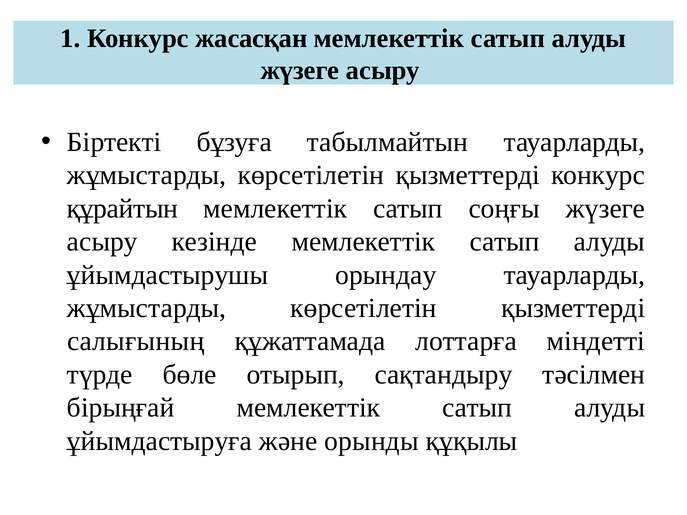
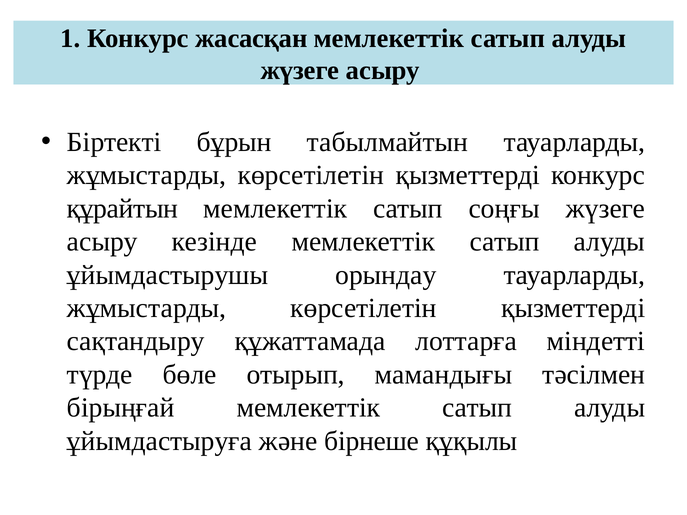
бұзуға: бұзуға -> бұрын
салығының: салығының -> сақтандыру
сақтандыру: сақтандыру -> мамандығы
орынды: орынды -> бірнеше
